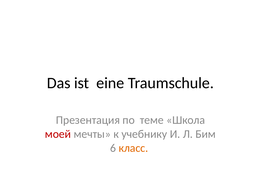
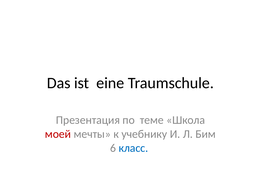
класс colour: orange -> blue
